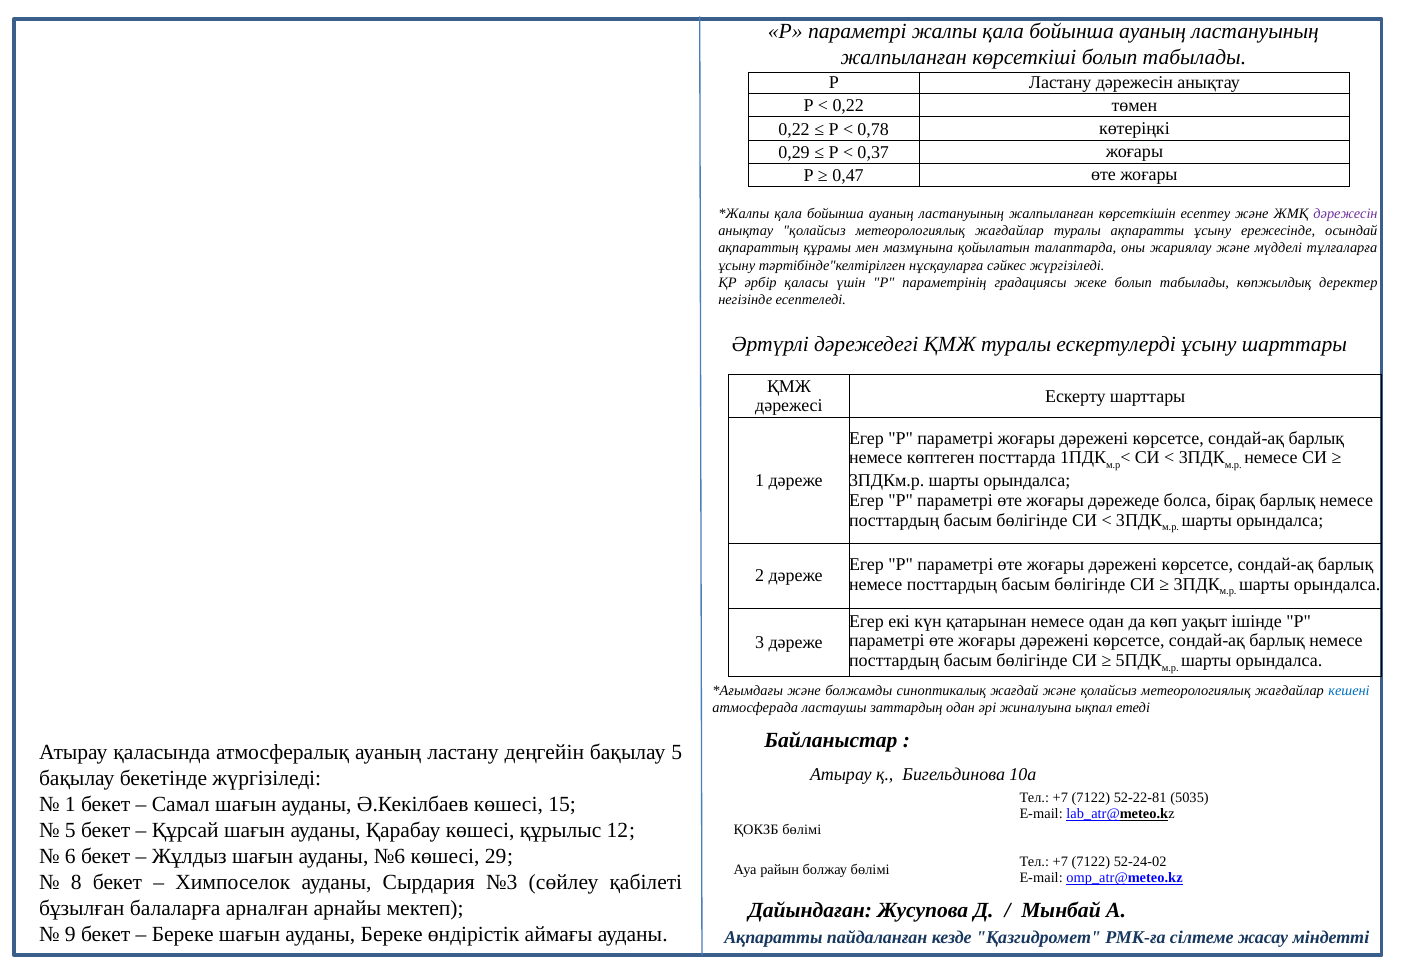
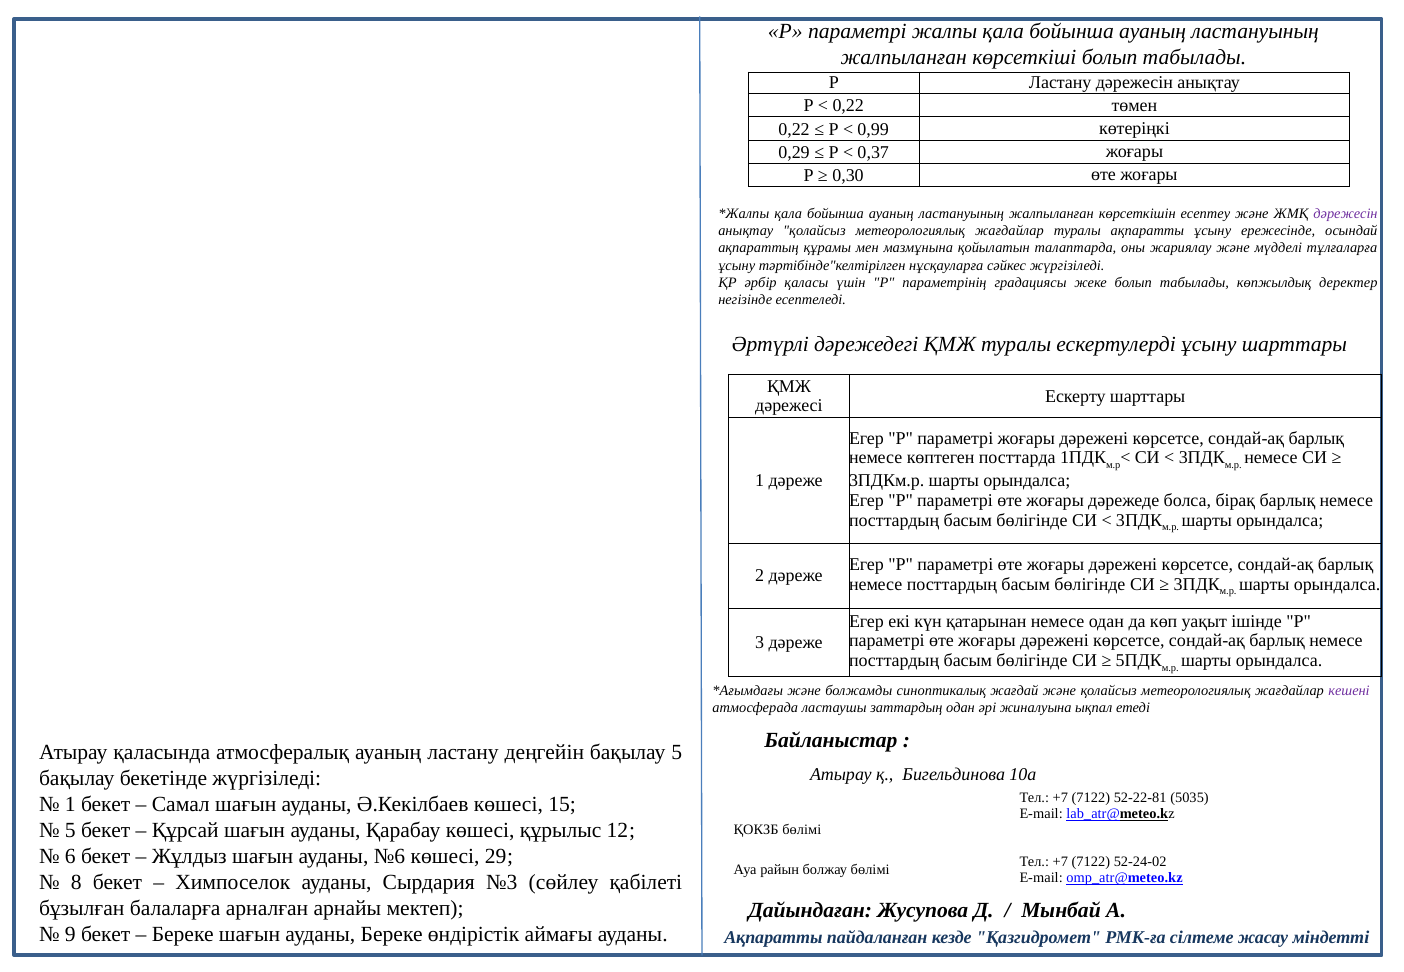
0,78: 0,78 -> 0,99
0,47: 0,47 -> 0,30
кешені colour: blue -> purple
